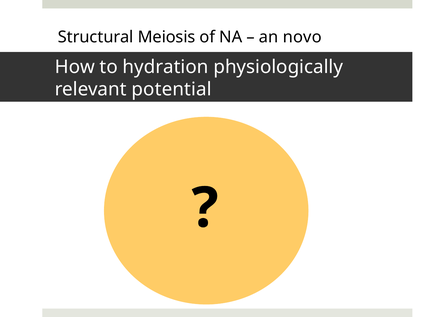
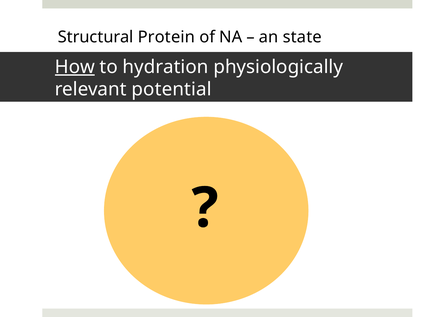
Meiosis: Meiosis -> Protein
novo: novo -> state
How underline: none -> present
